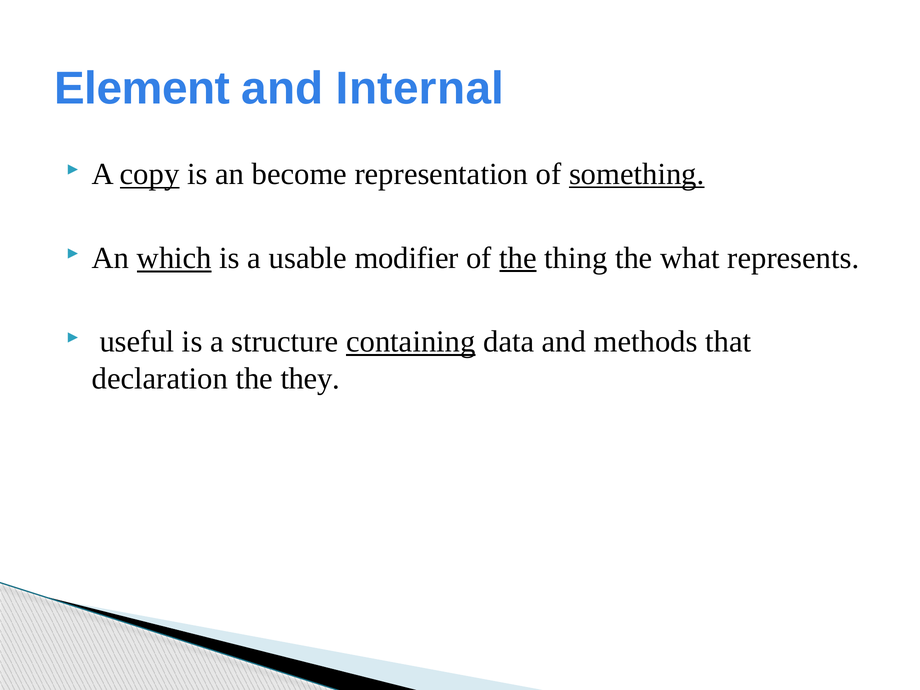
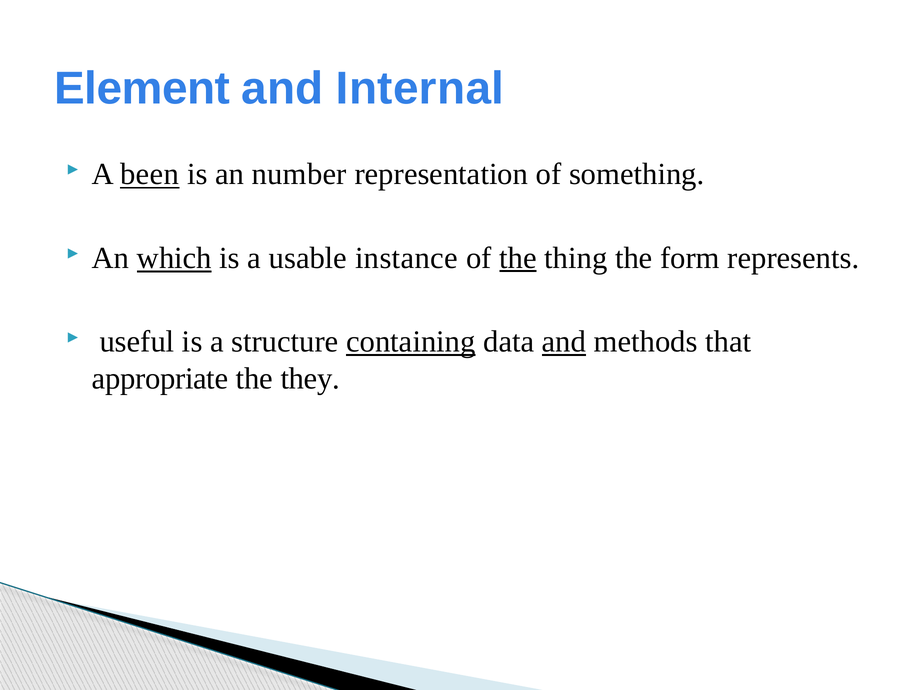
copy: copy -> been
become: become -> number
something underline: present -> none
modifier: modifier -> instance
what: what -> form
and at (564, 342) underline: none -> present
declaration: declaration -> appropriate
